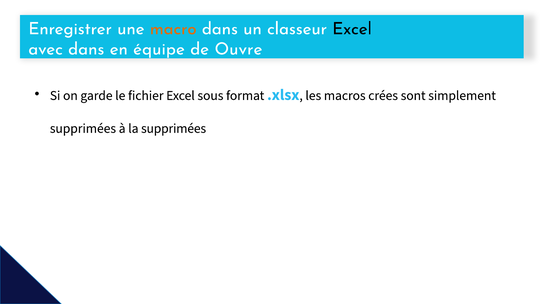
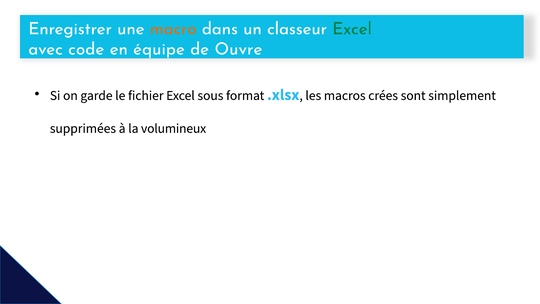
Excel at (352, 29) colour: black -> green
avec dans: dans -> code
la supprimées: supprimées -> volumineux
